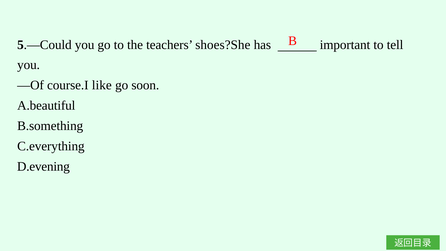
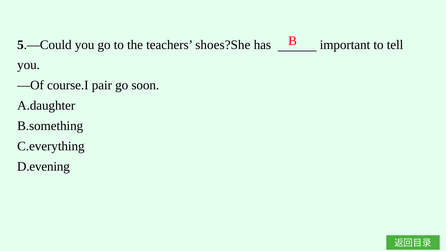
like: like -> pair
A.beautiful: A.beautiful -> A.daughter
